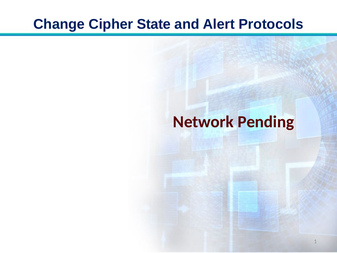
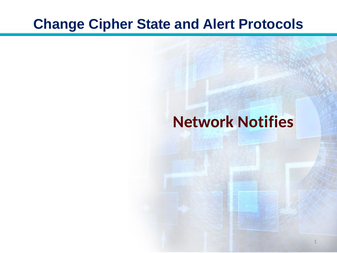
Pending: Pending -> Notifies
